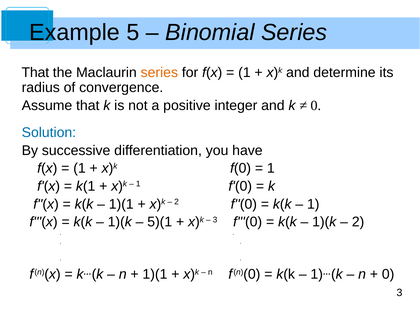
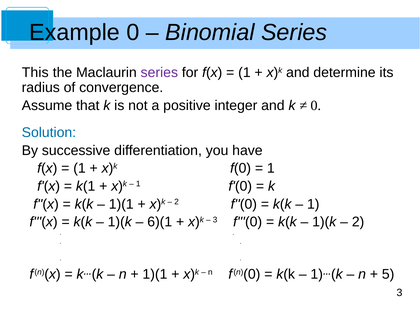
Example 5: 5 -> 0
That at (35, 73): That -> This
series at (159, 73) colour: orange -> purple
5)(1: 5)(1 -> 6)(1
0 at (388, 274): 0 -> 5
